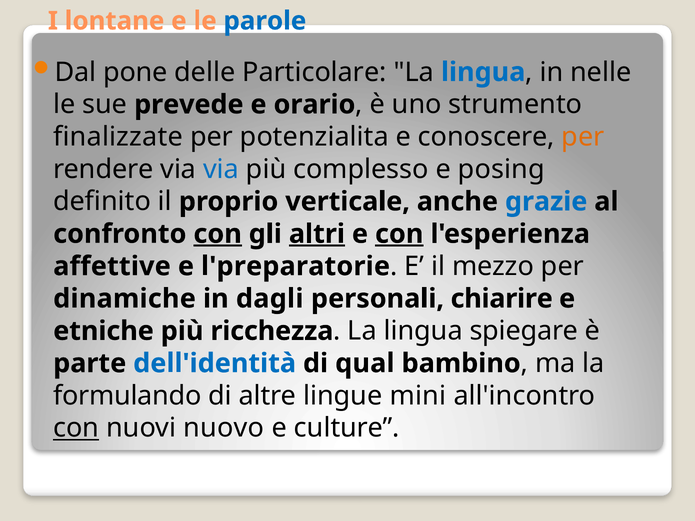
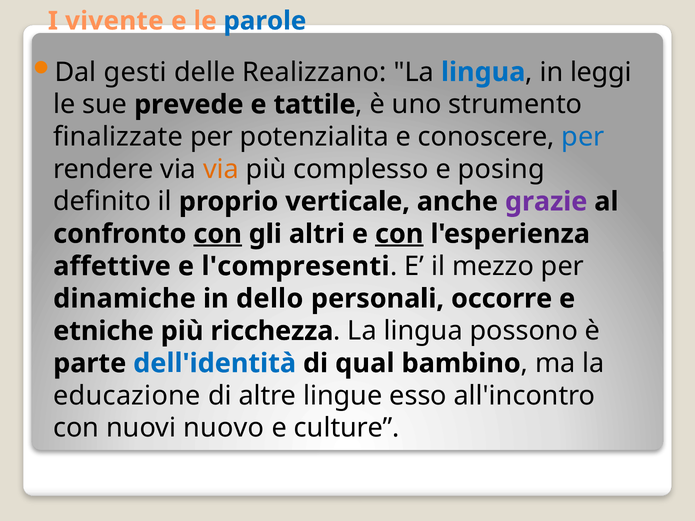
lontane: lontane -> vivente
pone: pone -> gesti
Particolare: Particolare -> Realizzano
nelle: nelle -> leggi
orario: orario -> tattile
per at (583, 137) colour: orange -> blue
via at (221, 169) colour: blue -> orange
grazie colour: blue -> purple
altri underline: present -> none
l'preparatorie: l'preparatorie -> l'compresenti
dagli: dagli -> dello
chiarire: chiarire -> occorre
spiegare: spiegare -> possono
formulando: formulando -> educazione
mini: mini -> esso
con at (76, 428) underline: present -> none
